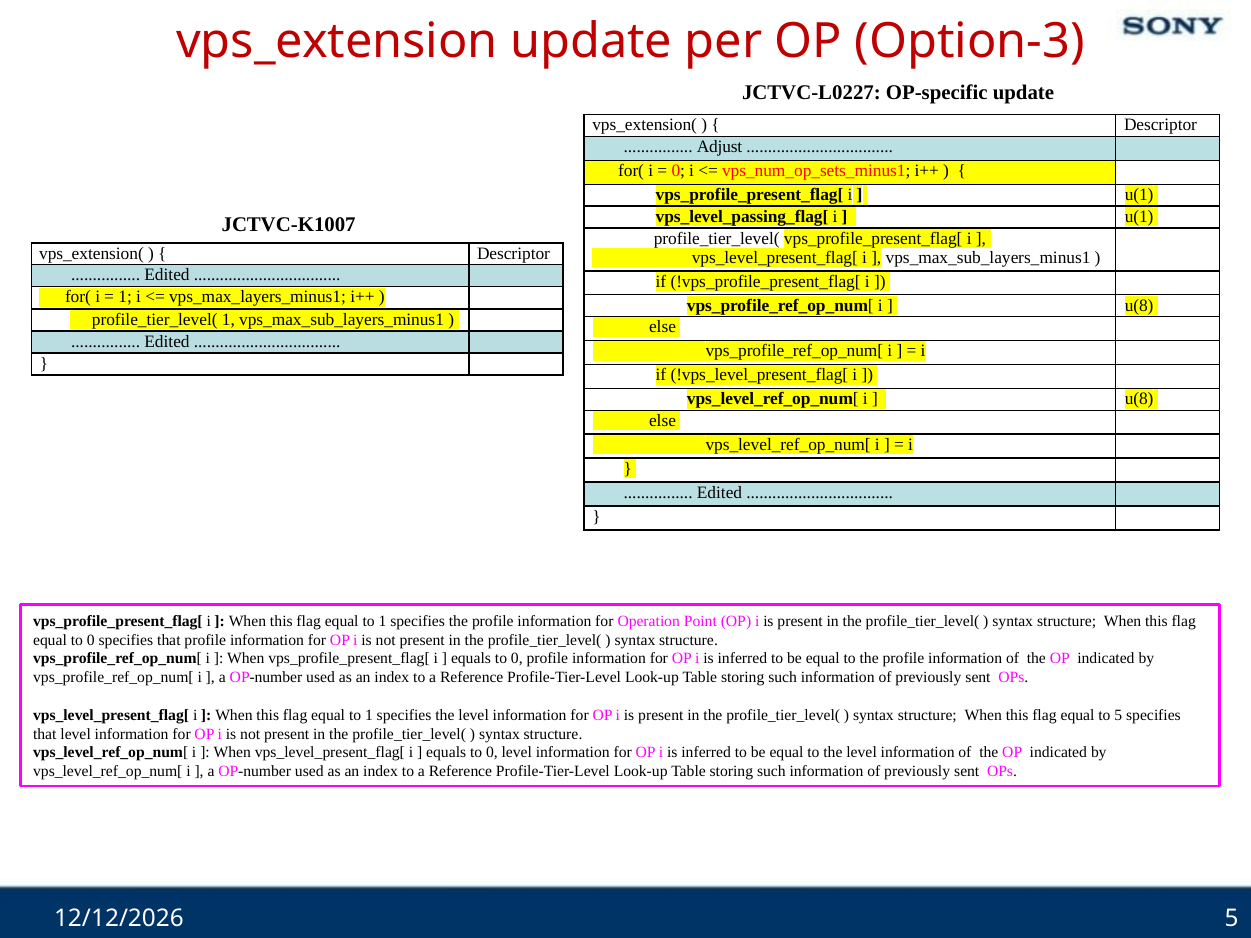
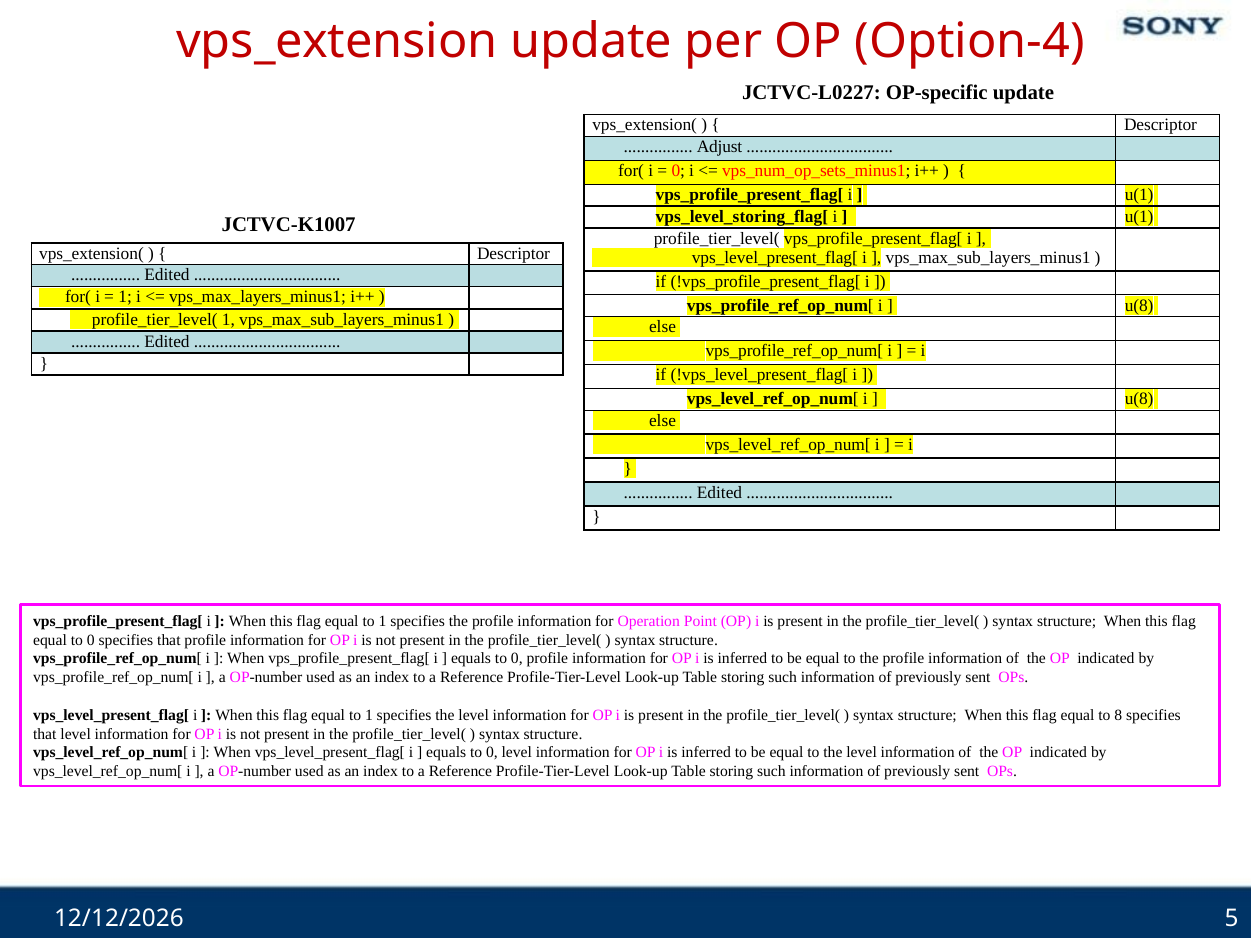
Option-3: Option-3 -> Option-4
vps_level_passing_flag[: vps_level_passing_flag[ -> vps_level_storing_flag[
to 5: 5 -> 8
